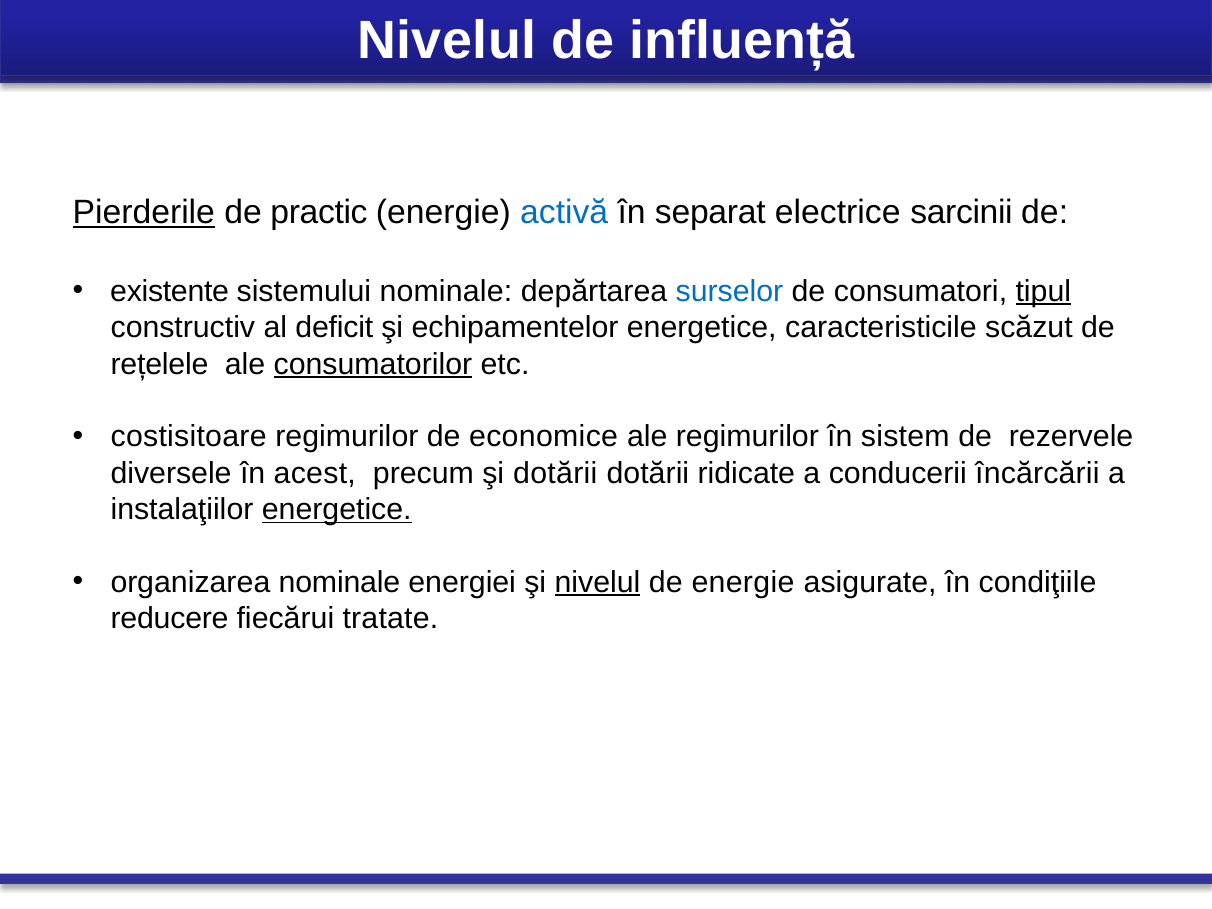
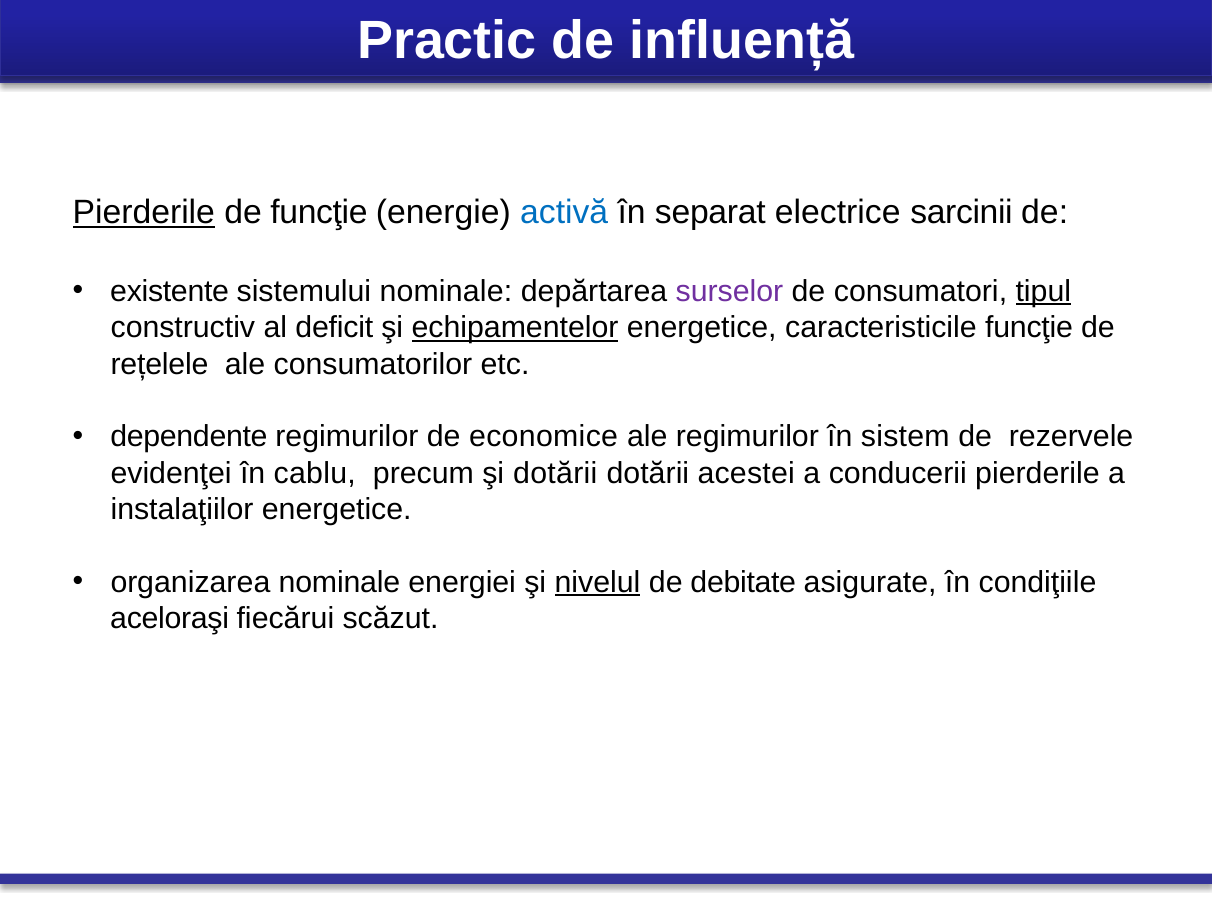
Nivelul at (447, 41): Nivelul -> Practic
de practic: practic -> funcţie
surselor colour: blue -> purple
echipamentelor underline: none -> present
caracteristicile scăzut: scăzut -> funcţie
consumatorilor underline: present -> none
costisitoare: costisitoare -> dependente
diversele: diversele -> evidenţei
acest: acest -> cablu
ridicate: ridicate -> acestei
conducerii încărcării: încărcării -> pierderile
energetice at (337, 509) underline: present -> none
de energie: energie -> debitate
reducere: reducere -> aceloraşi
tratate: tratate -> scăzut
